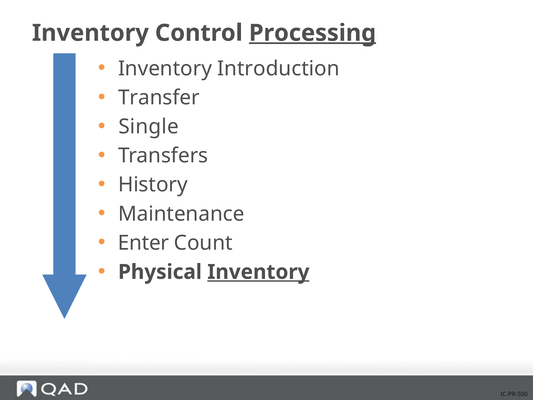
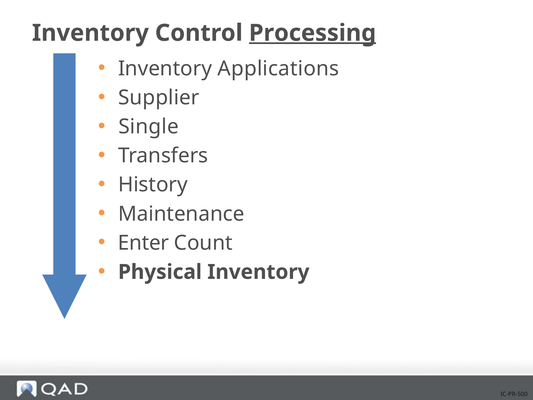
Introduction: Introduction -> Applications
Transfer: Transfer -> Supplier
Inventory at (258, 272) underline: present -> none
